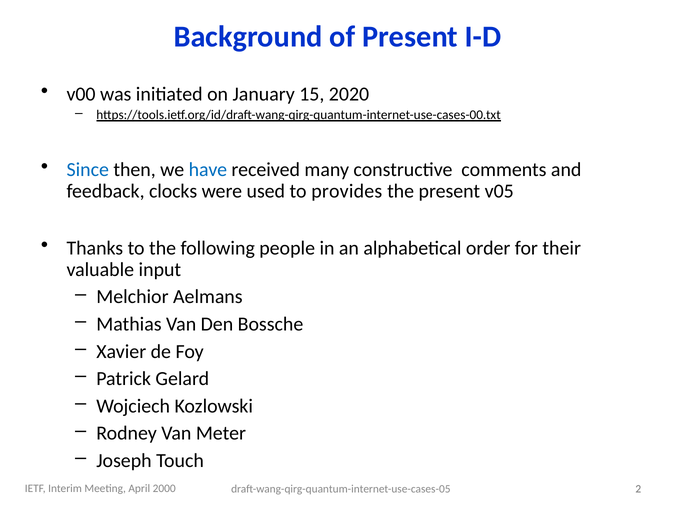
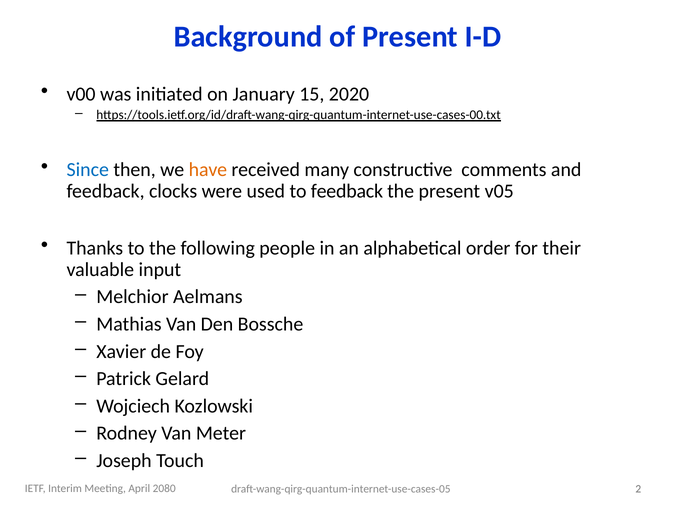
have colour: blue -> orange
to provides: provides -> feedback
2000: 2000 -> 2080
